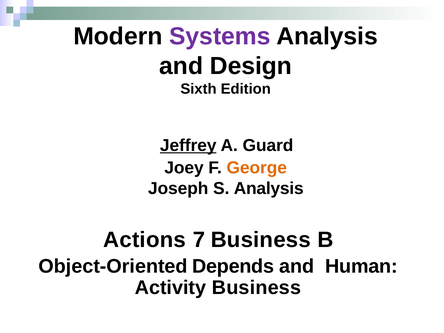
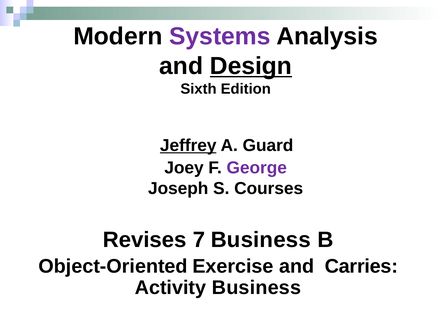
Design underline: none -> present
George colour: orange -> purple
S Analysis: Analysis -> Courses
Actions: Actions -> Revises
Depends: Depends -> Exercise
Human: Human -> Carries
